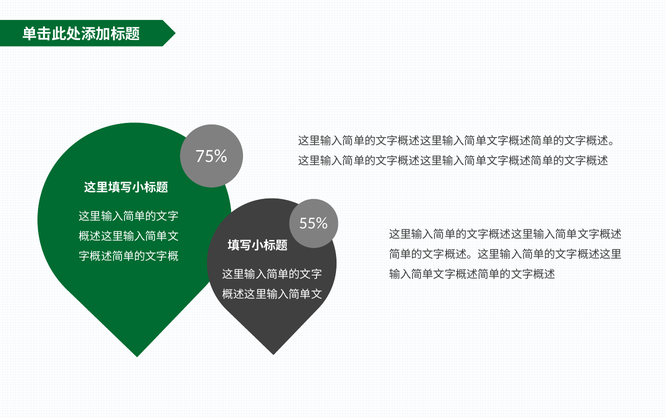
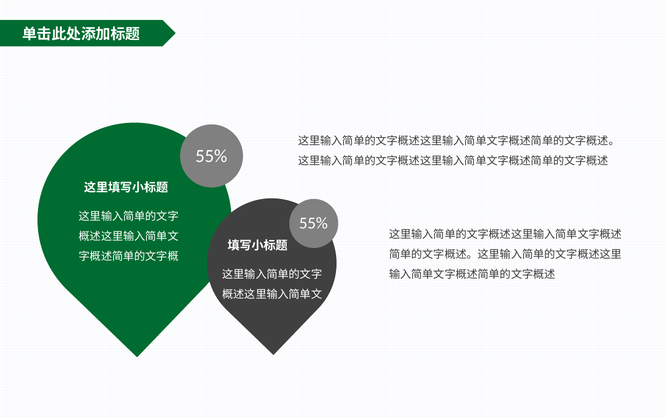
75% at (211, 156): 75% -> 55%
